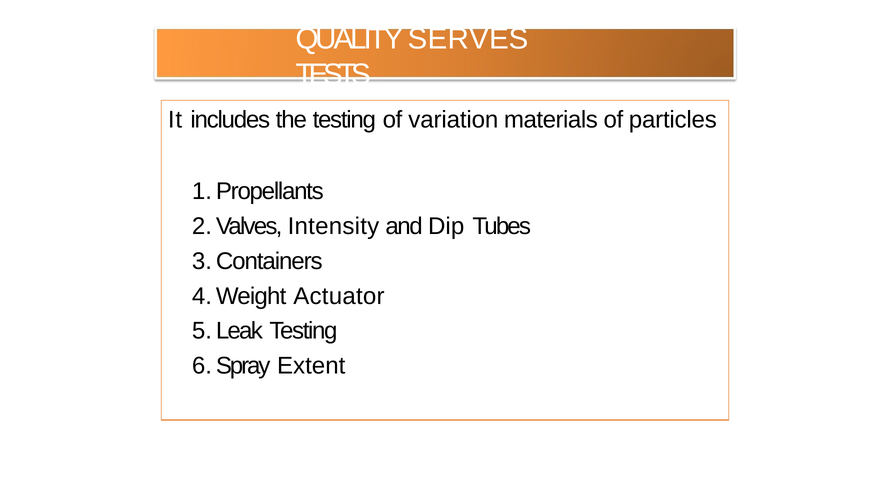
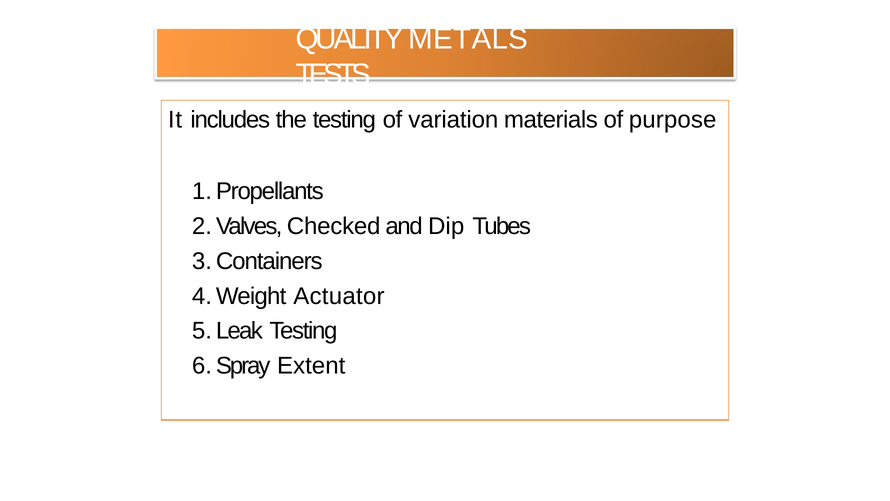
SERVES: SERVES -> METALS
particles: particles -> purpose
Intensity: Intensity -> Checked
